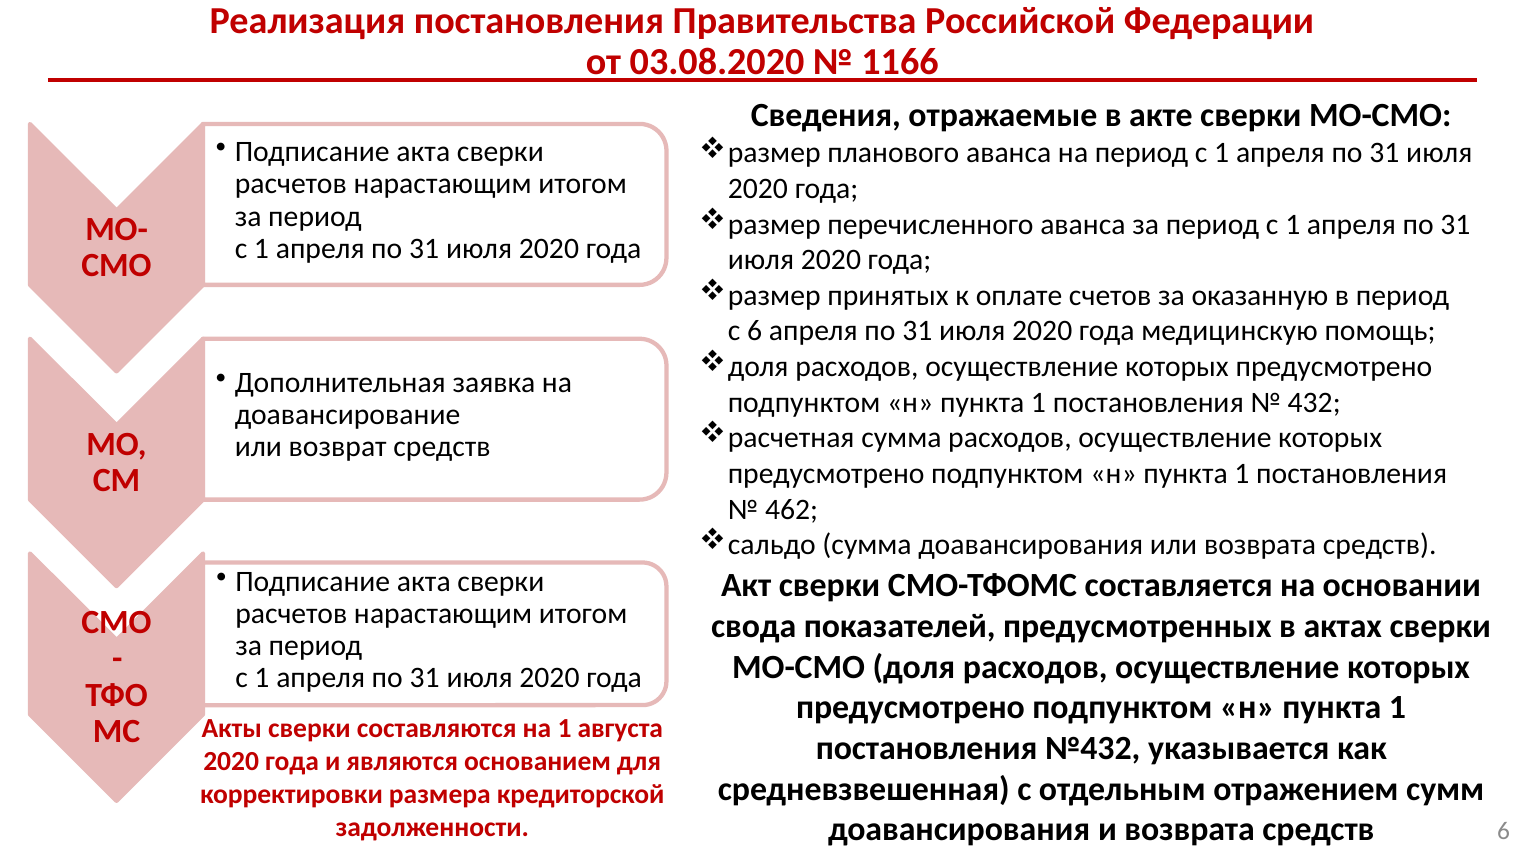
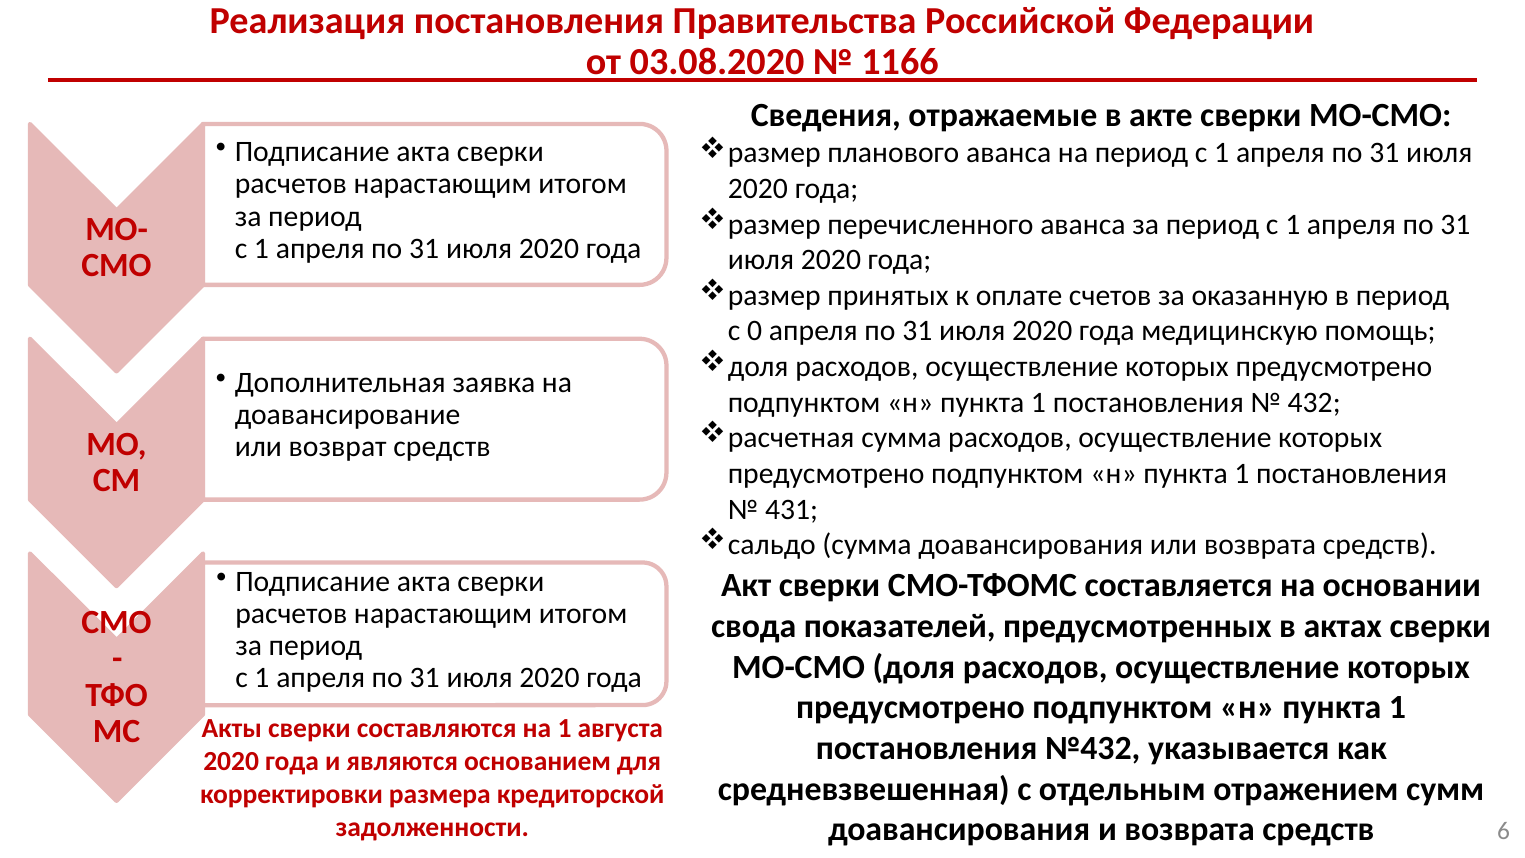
с 6: 6 -> 0
462: 462 -> 431
